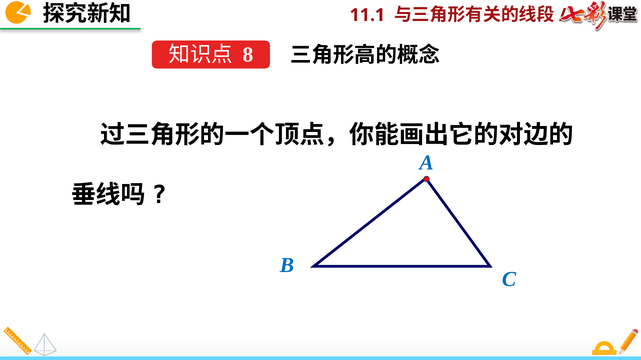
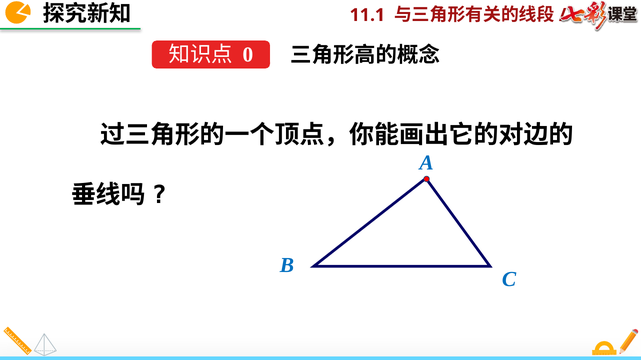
8: 8 -> 0
